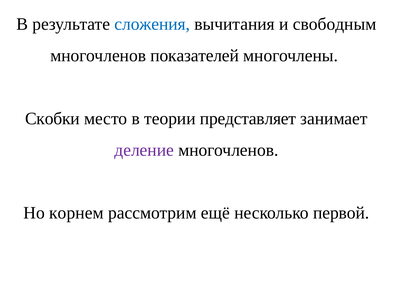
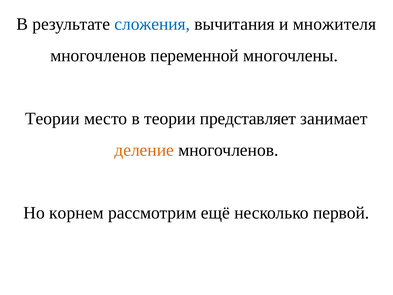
свободным: свободным -> множителя
показателей: показателей -> переменной
Скобки at (52, 118): Скобки -> Теории
деление colour: purple -> orange
